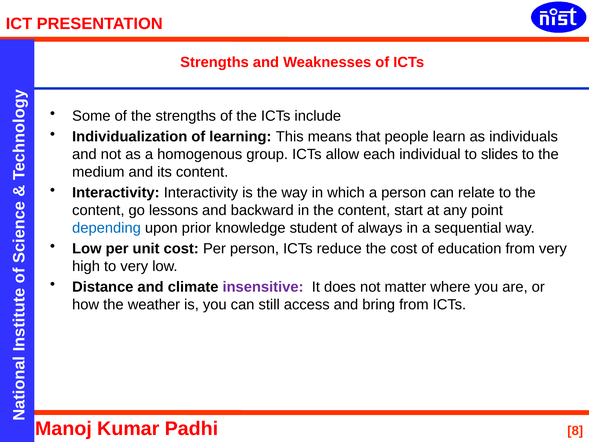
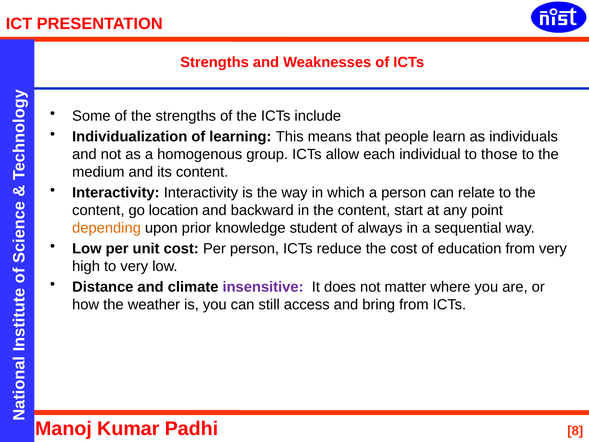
slides: slides -> those
lessons: lessons -> location
depending colour: blue -> orange
